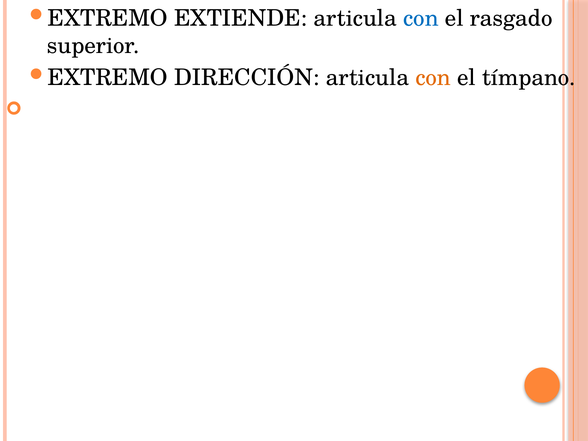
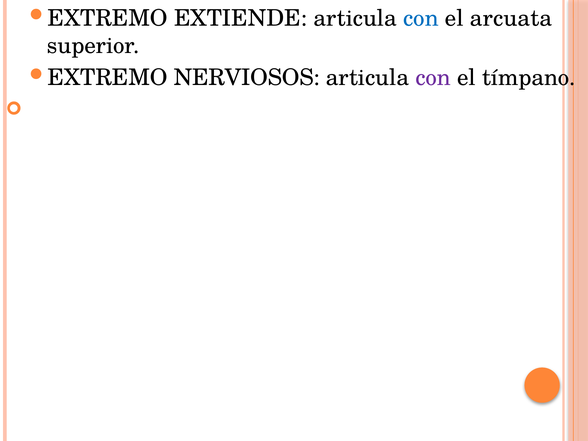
rasgado: rasgado -> arcuata
DIRECCIÓN: DIRECCIÓN -> NERVIOSOS
con at (433, 78) colour: orange -> purple
